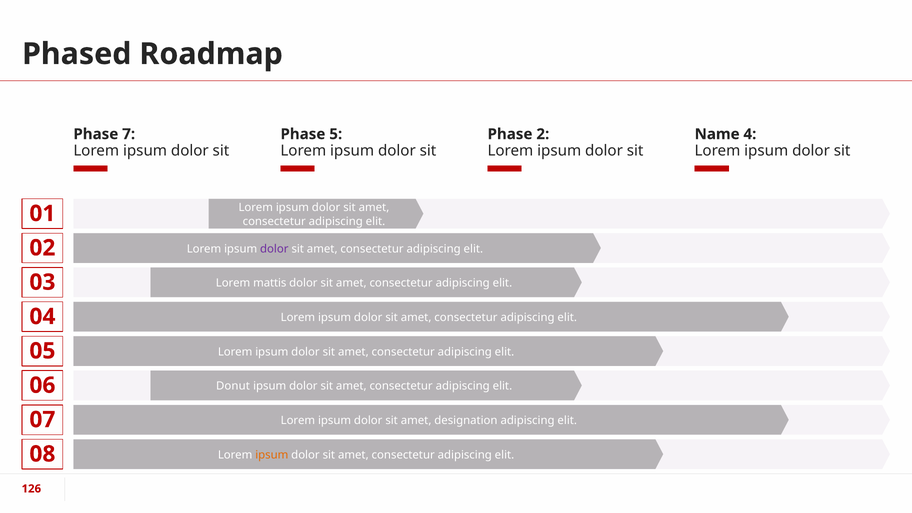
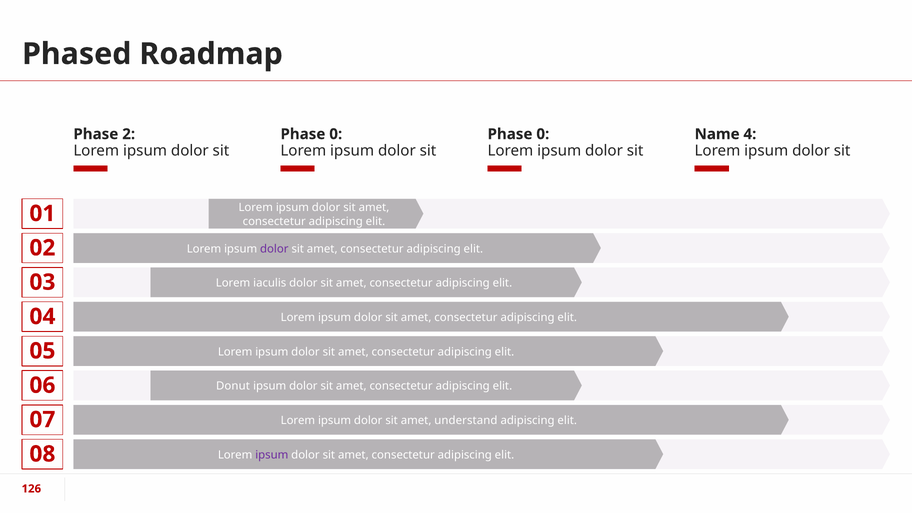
7: 7 -> 2
5 at (336, 134): 5 -> 0
2 at (543, 134): 2 -> 0
mattis: mattis -> iaculis
designation: designation -> understand
ipsum at (272, 455) colour: orange -> purple
